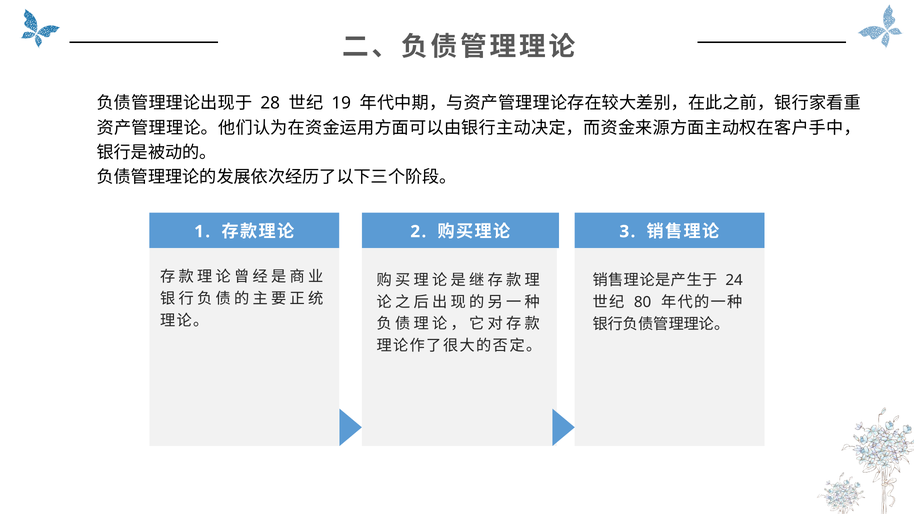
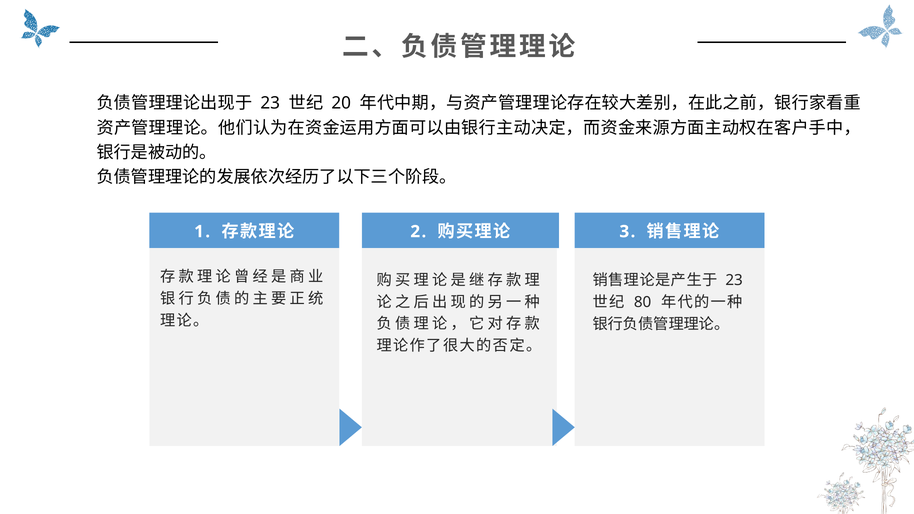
28 at (270, 103): 28 -> 23
19: 19 -> 20
24 at (734, 280): 24 -> 23
